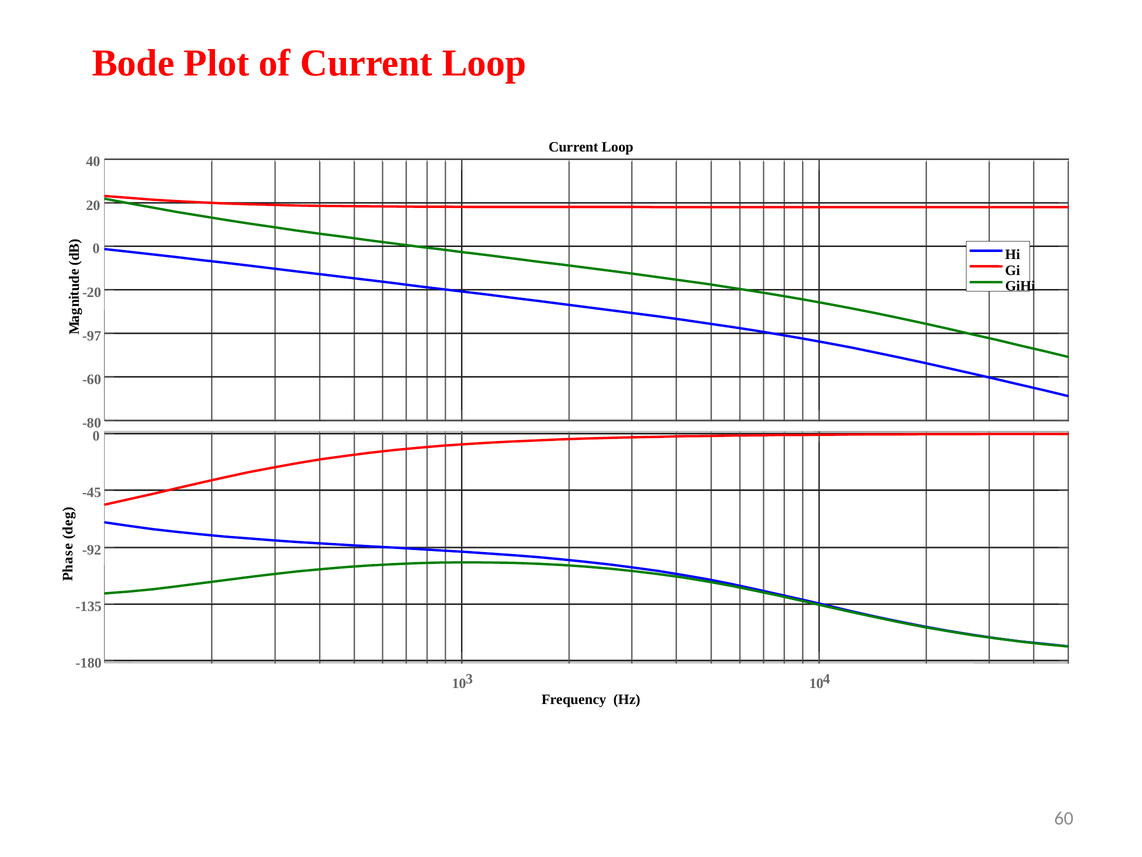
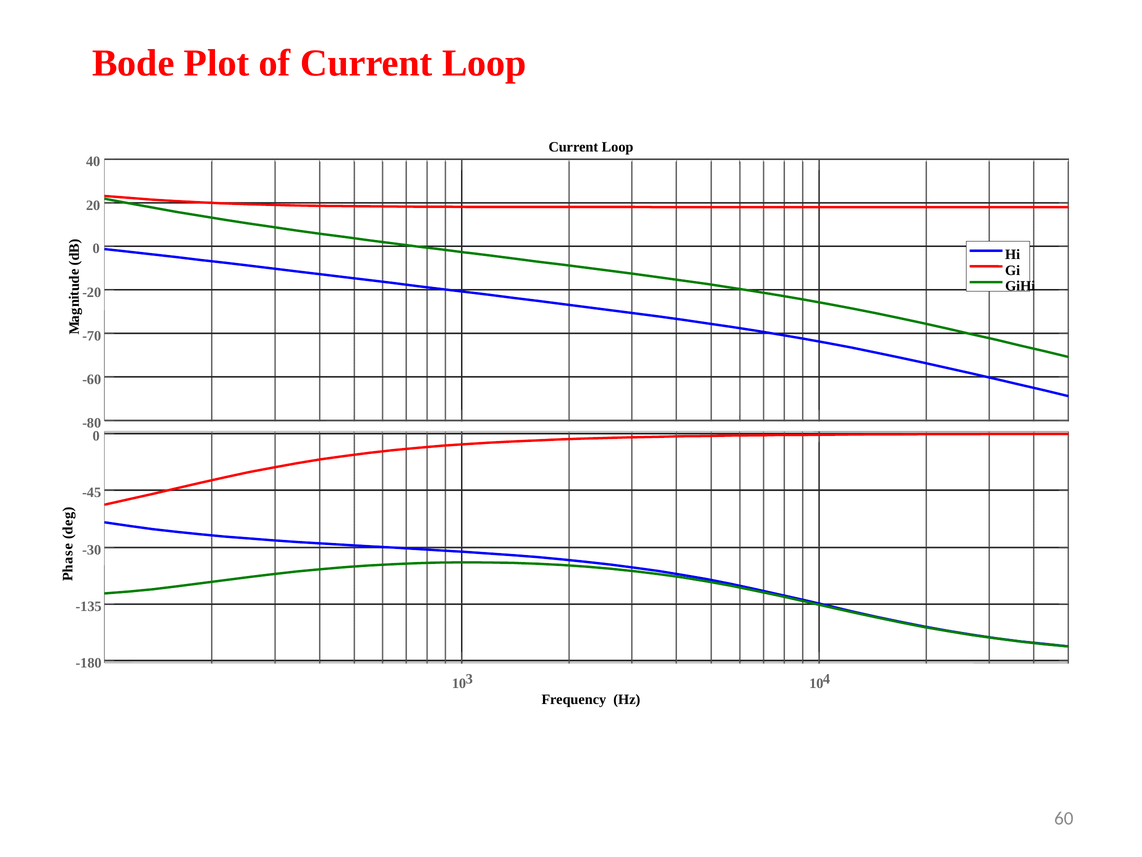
-97: -97 -> -70
-92: -92 -> -30
